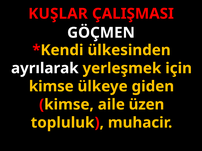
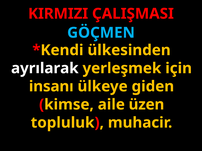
KUŞLAR: KUŞLAR -> KIRMIZI
GÖÇMEN colour: white -> light blue
kimse at (51, 87): kimse -> insanı
